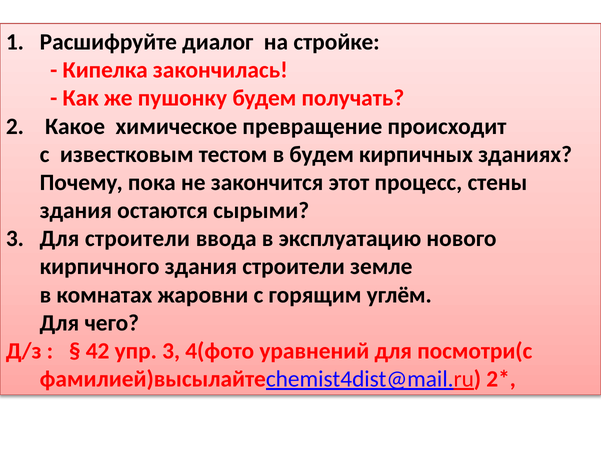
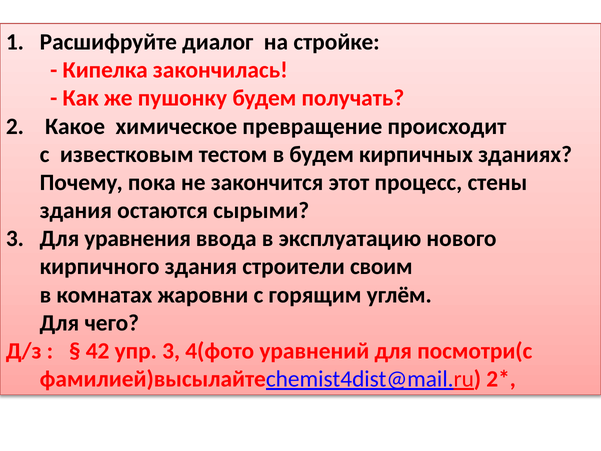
Для строители: строители -> уравнения
земле: земле -> своим
